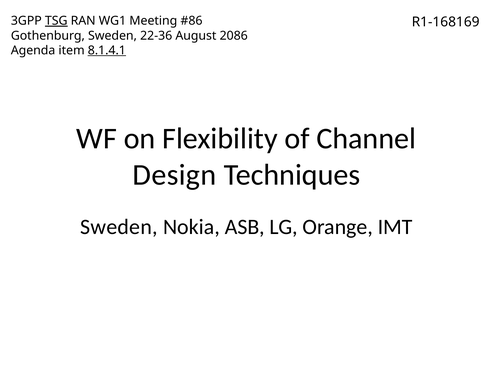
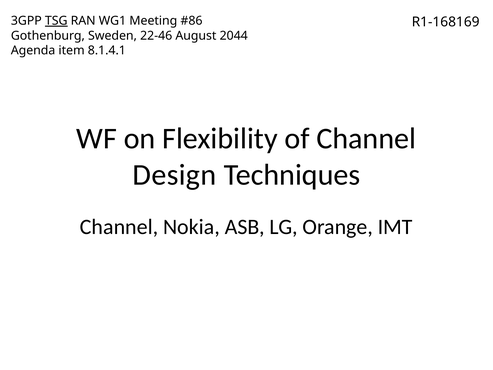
22-36: 22-36 -> 22-46
2086: 2086 -> 2044
8.1.4.1 underline: present -> none
Sweden at (119, 227): Sweden -> Channel
